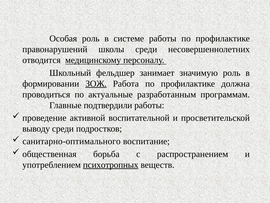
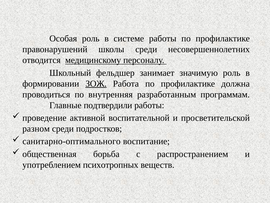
актуальные: актуальные -> внутренняя
выводу: выводу -> разном
психотропных underline: present -> none
